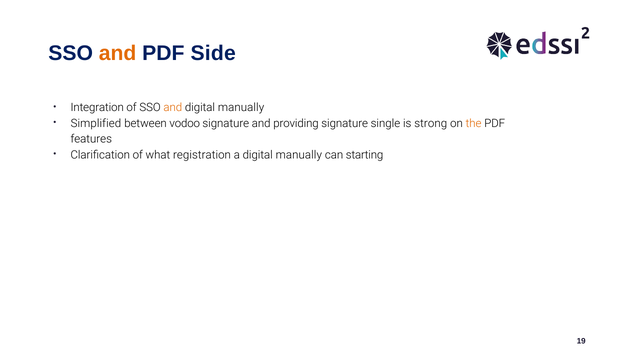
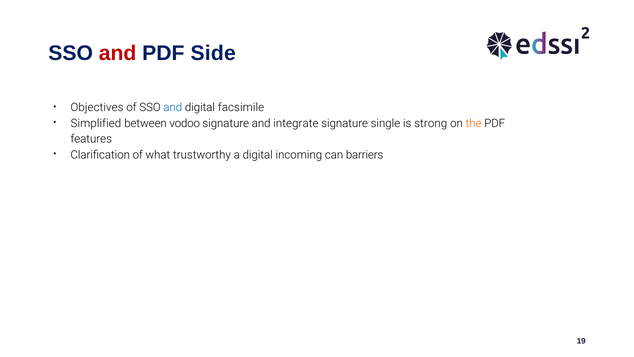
and at (118, 53) colour: orange -> red
Integration: Integration -> Objectives
and at (173, 108) colour: orange -> blue
manually at (241, 108): manually -> facsimile
providing: providing -> integrate
registration: registration -> trustworthy
a digital manually: manually -> incoming
starting: starting -> barriers
